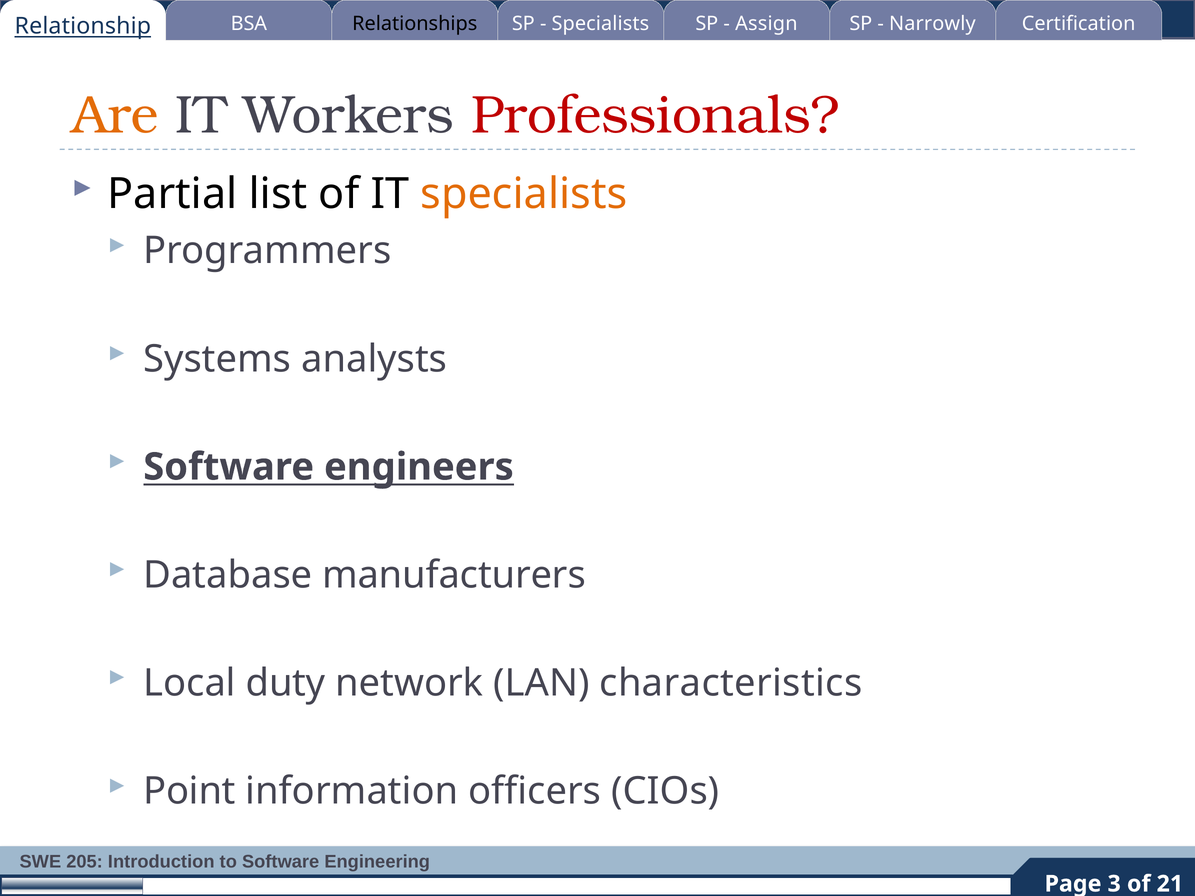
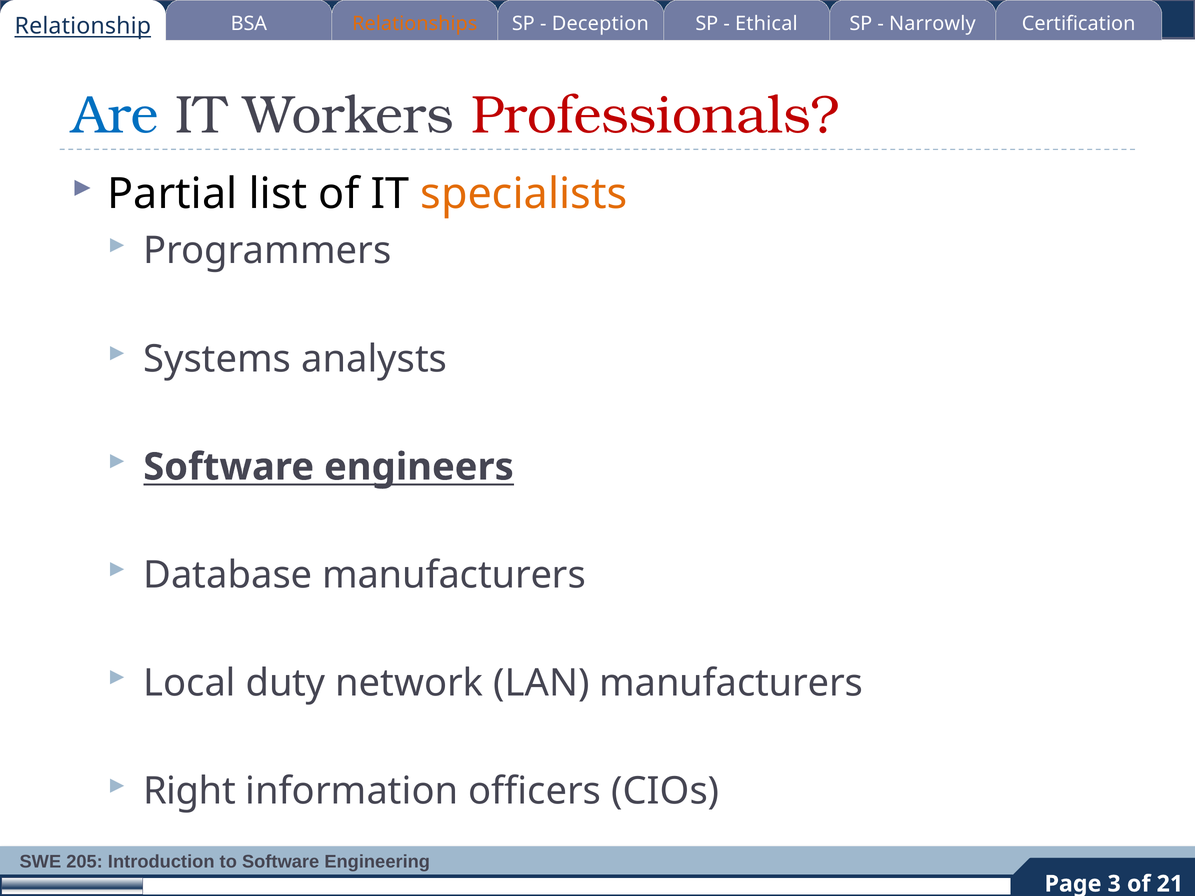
Relationships colour: black -> orange
Specialists at (600, 23): Specialists -> Deception
Assign: Assign -> Ethical
Are colour: orange -> blue
LAN characteristics: characteristics -> manufacturers
Point: Point -> Right
